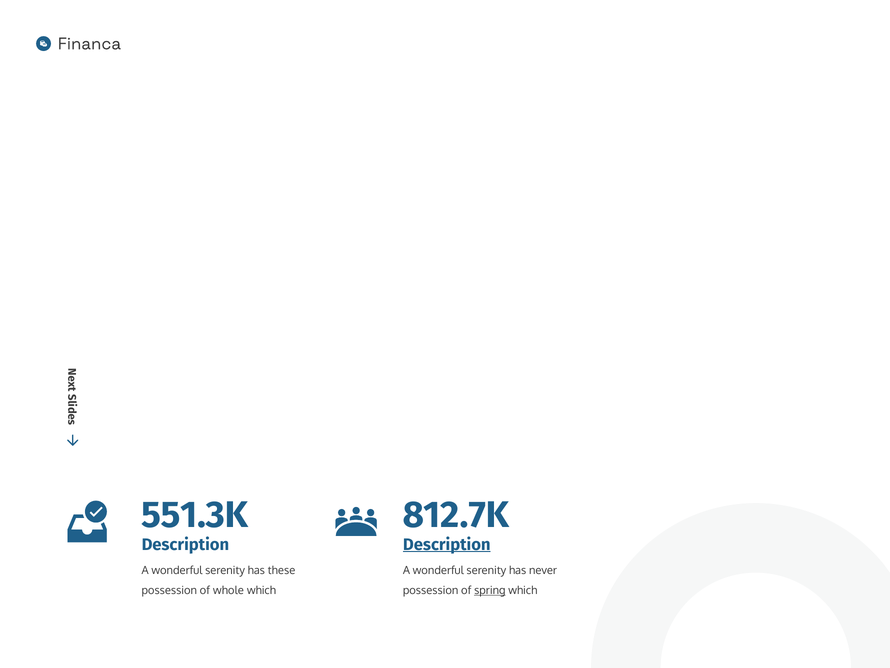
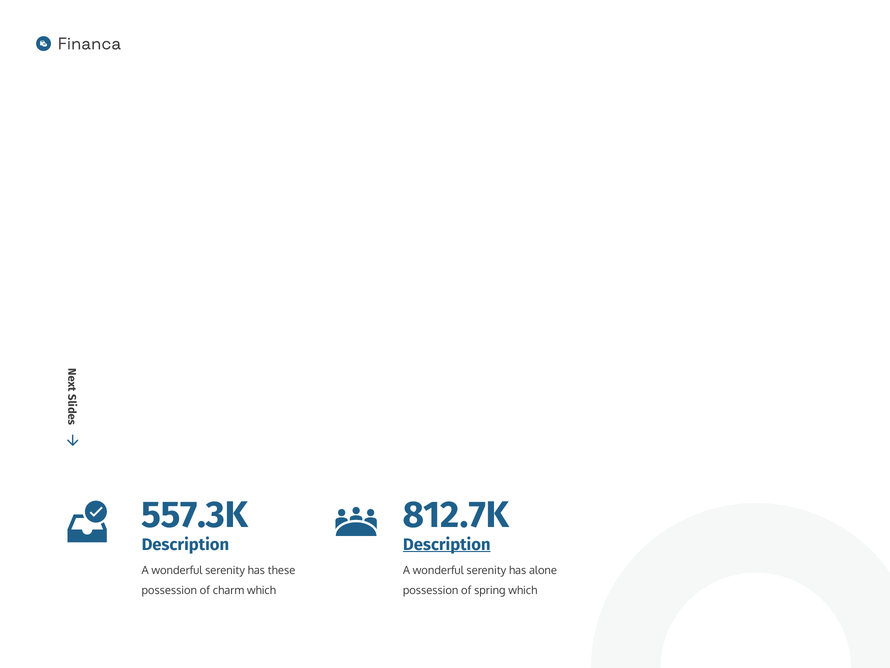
551.3K: 551.3K -> 557.3K
never: never -> alone
whole: whole -> charm
spring underline: present -> none
